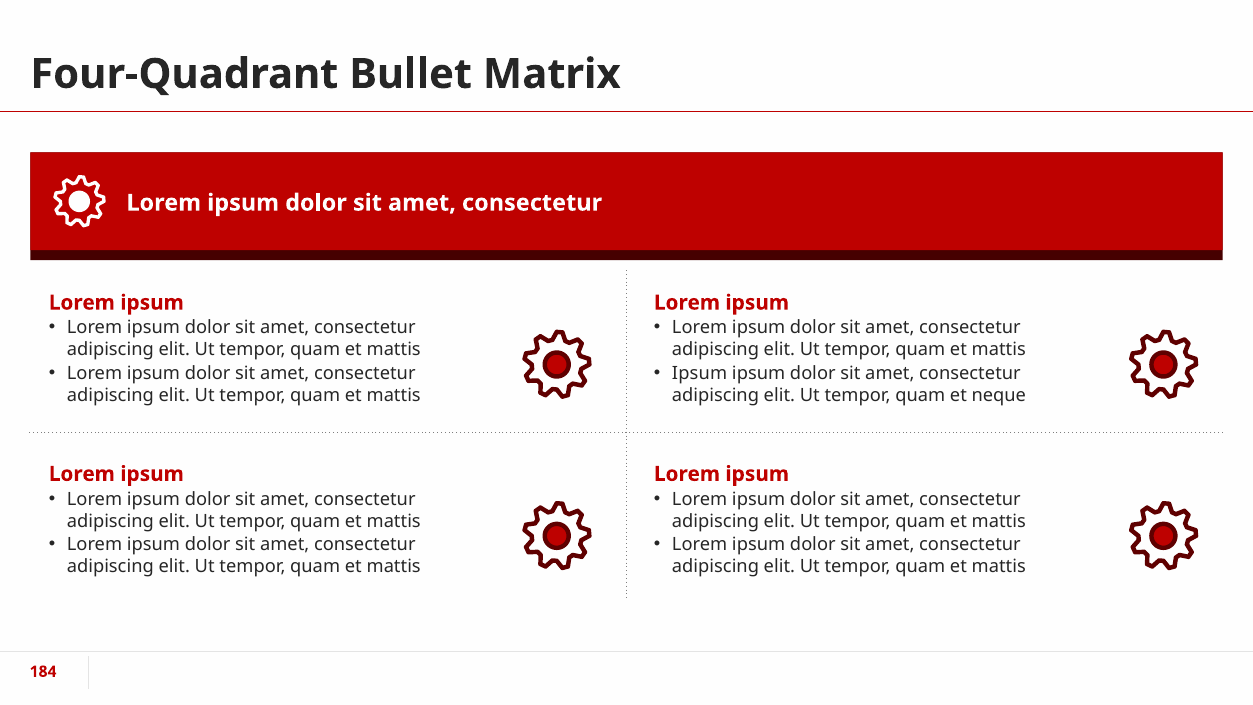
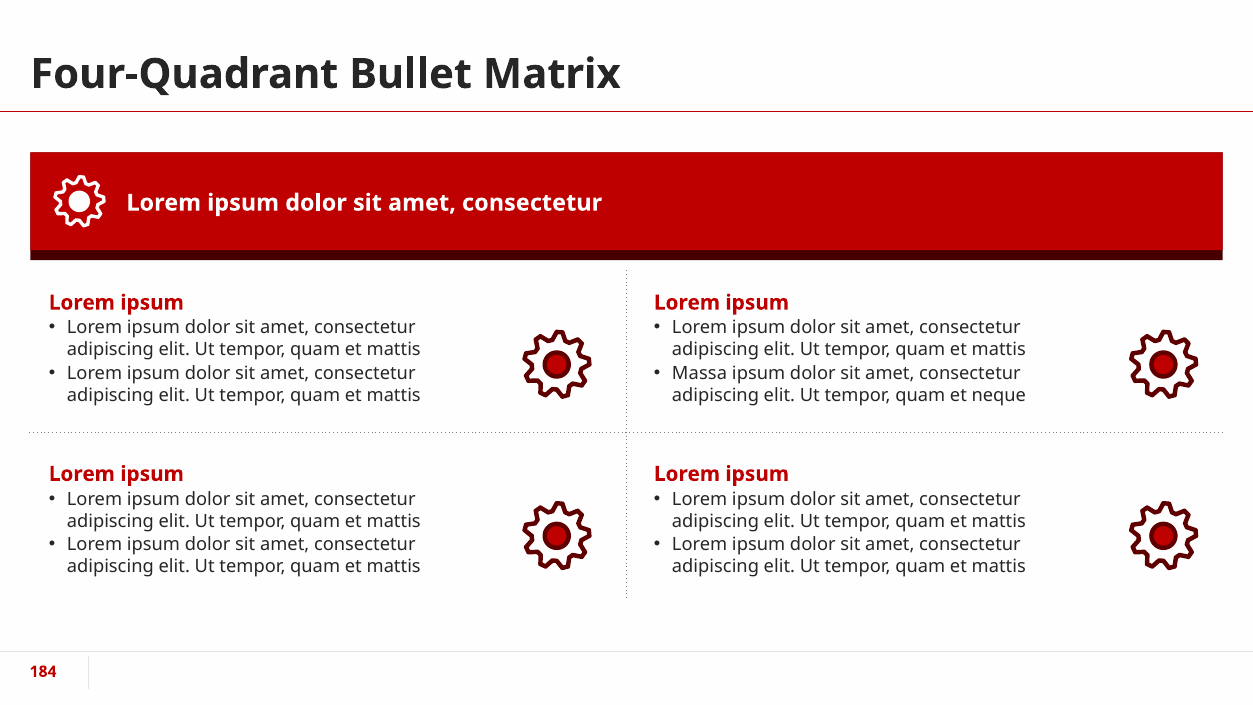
Ipsum at (700, 373): Ipsum -> Massa
